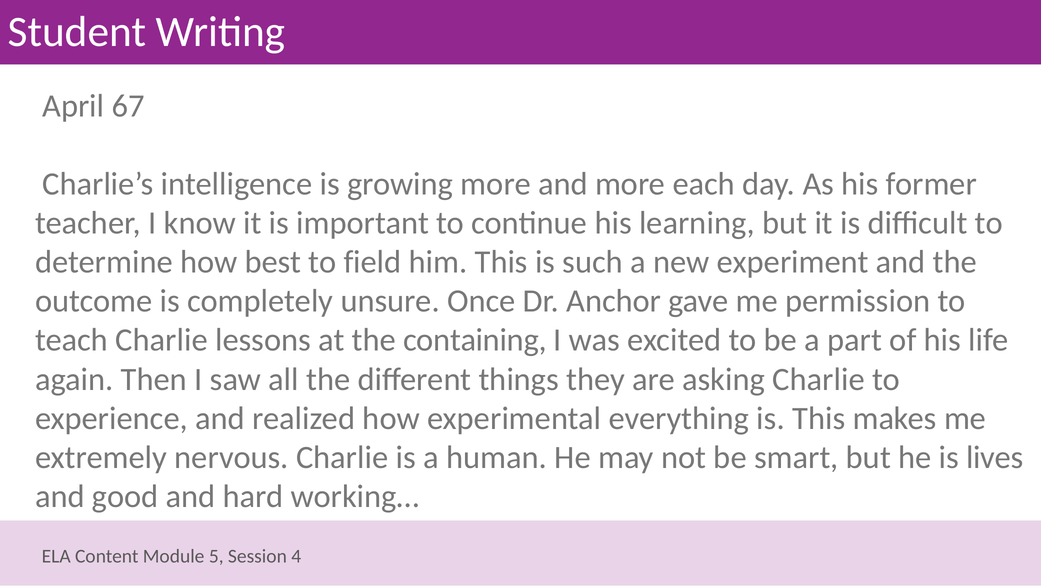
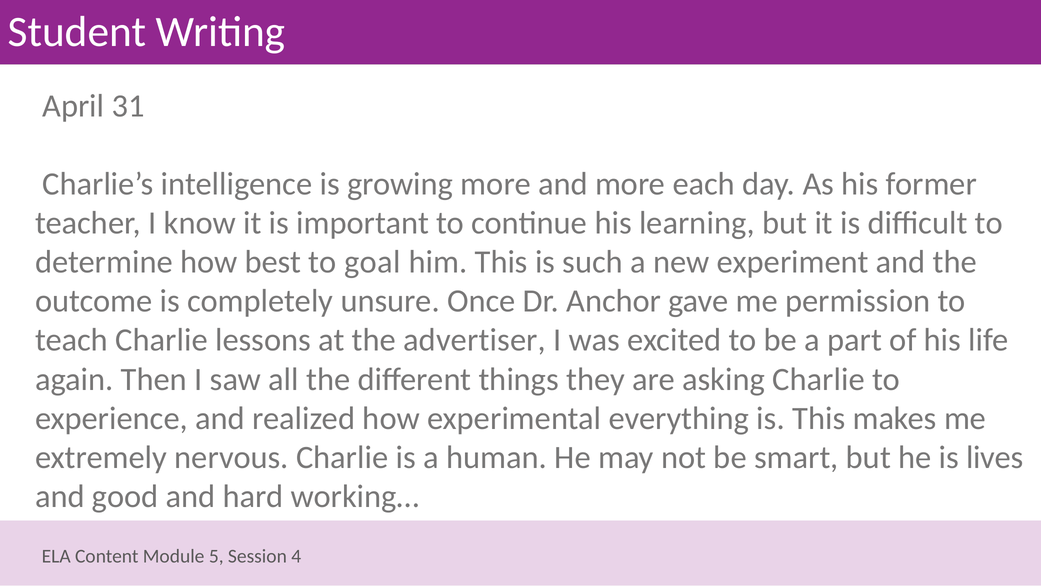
67: 67 -> 31
field: field -> goal
containing: containing -> advertiser
